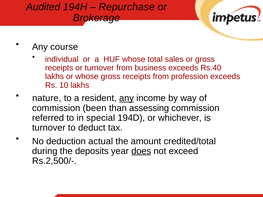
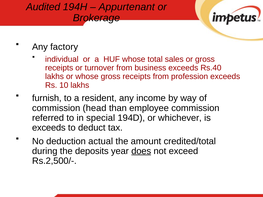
Repurchase: Repurchase -> Appurtenant
course: course -> factory
nature: nature -> furnish
any at (126, 98) underline: present -> none
been: been -> head
assessing: assessing -> employee
turnover at (49, 128): turnover -> exceeds
